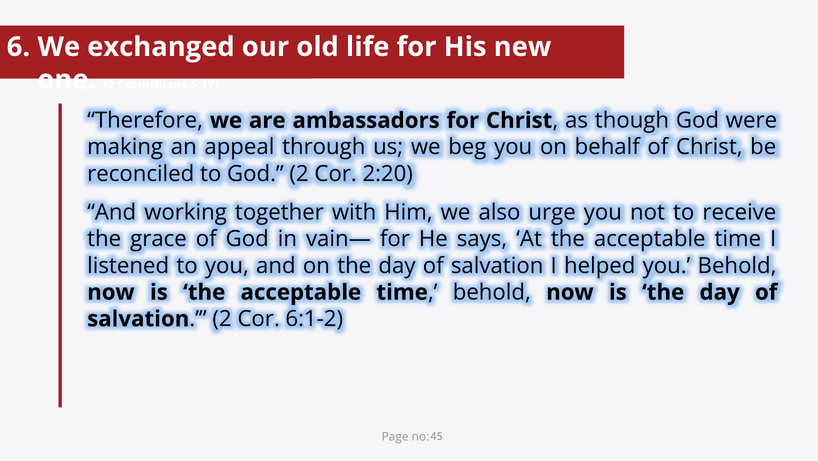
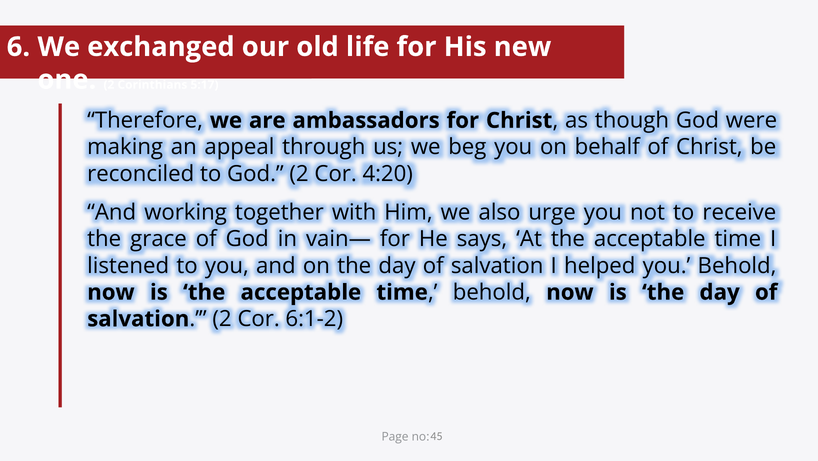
2:20: 2:20 -> 4:20
